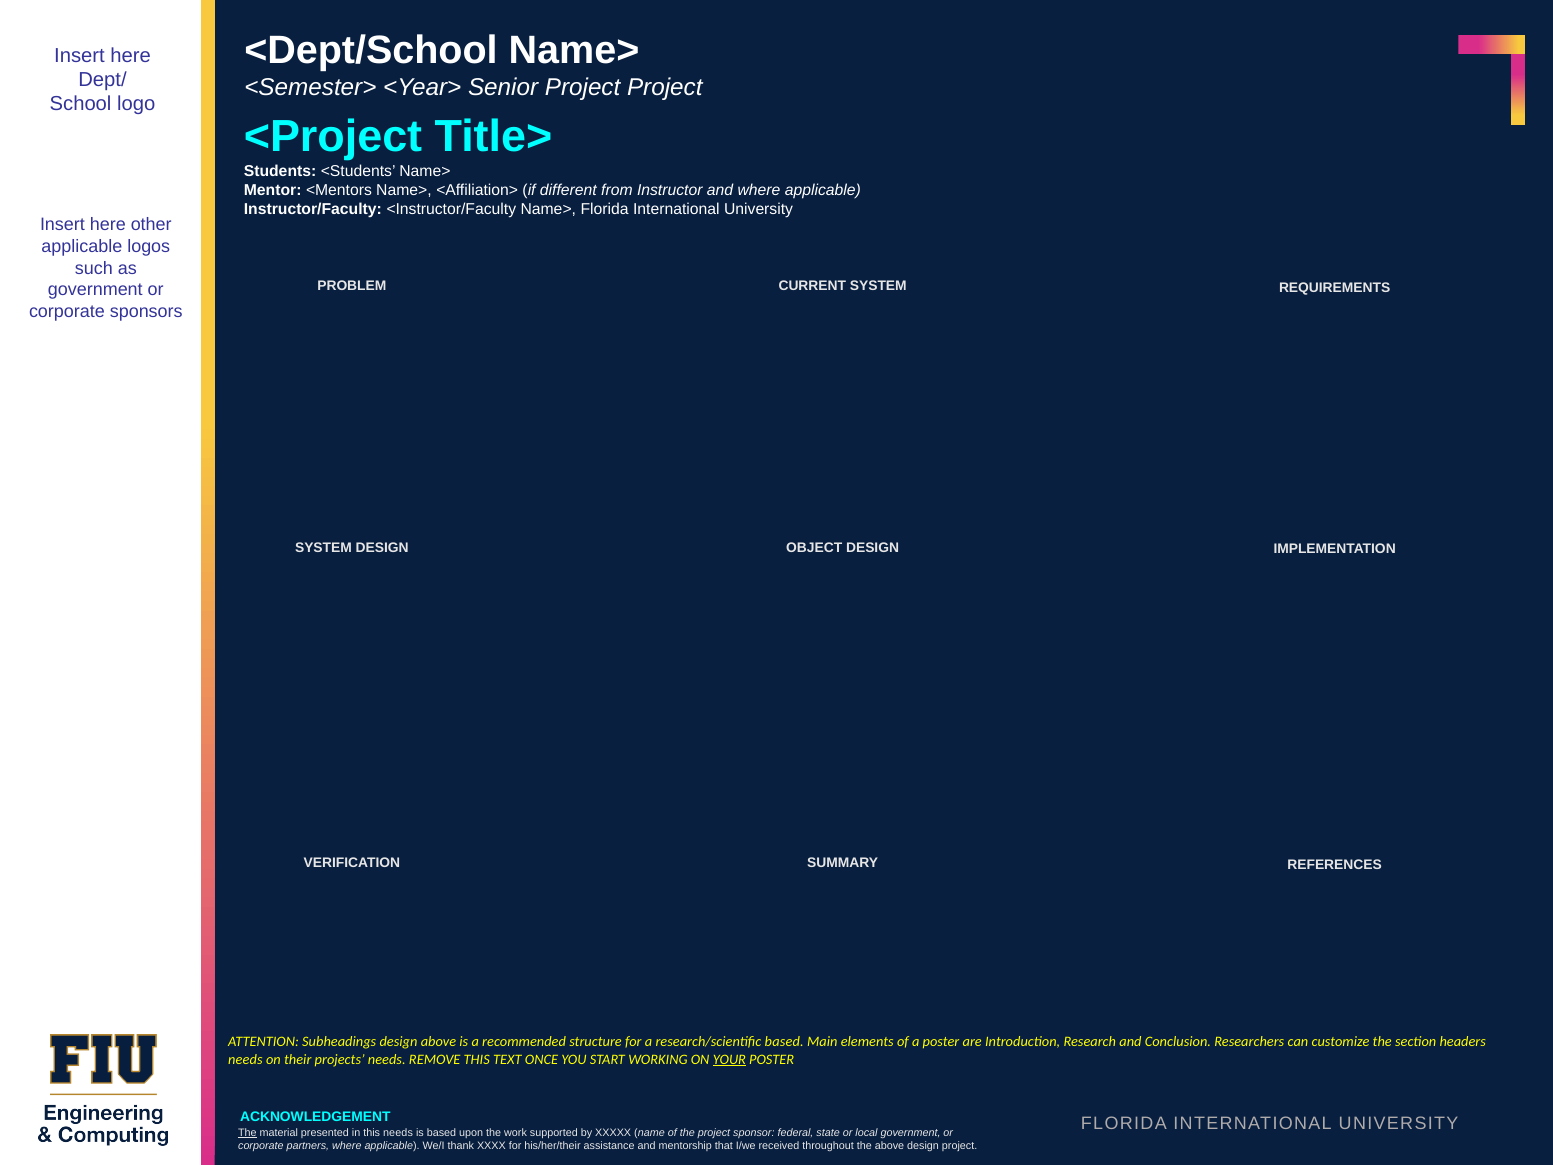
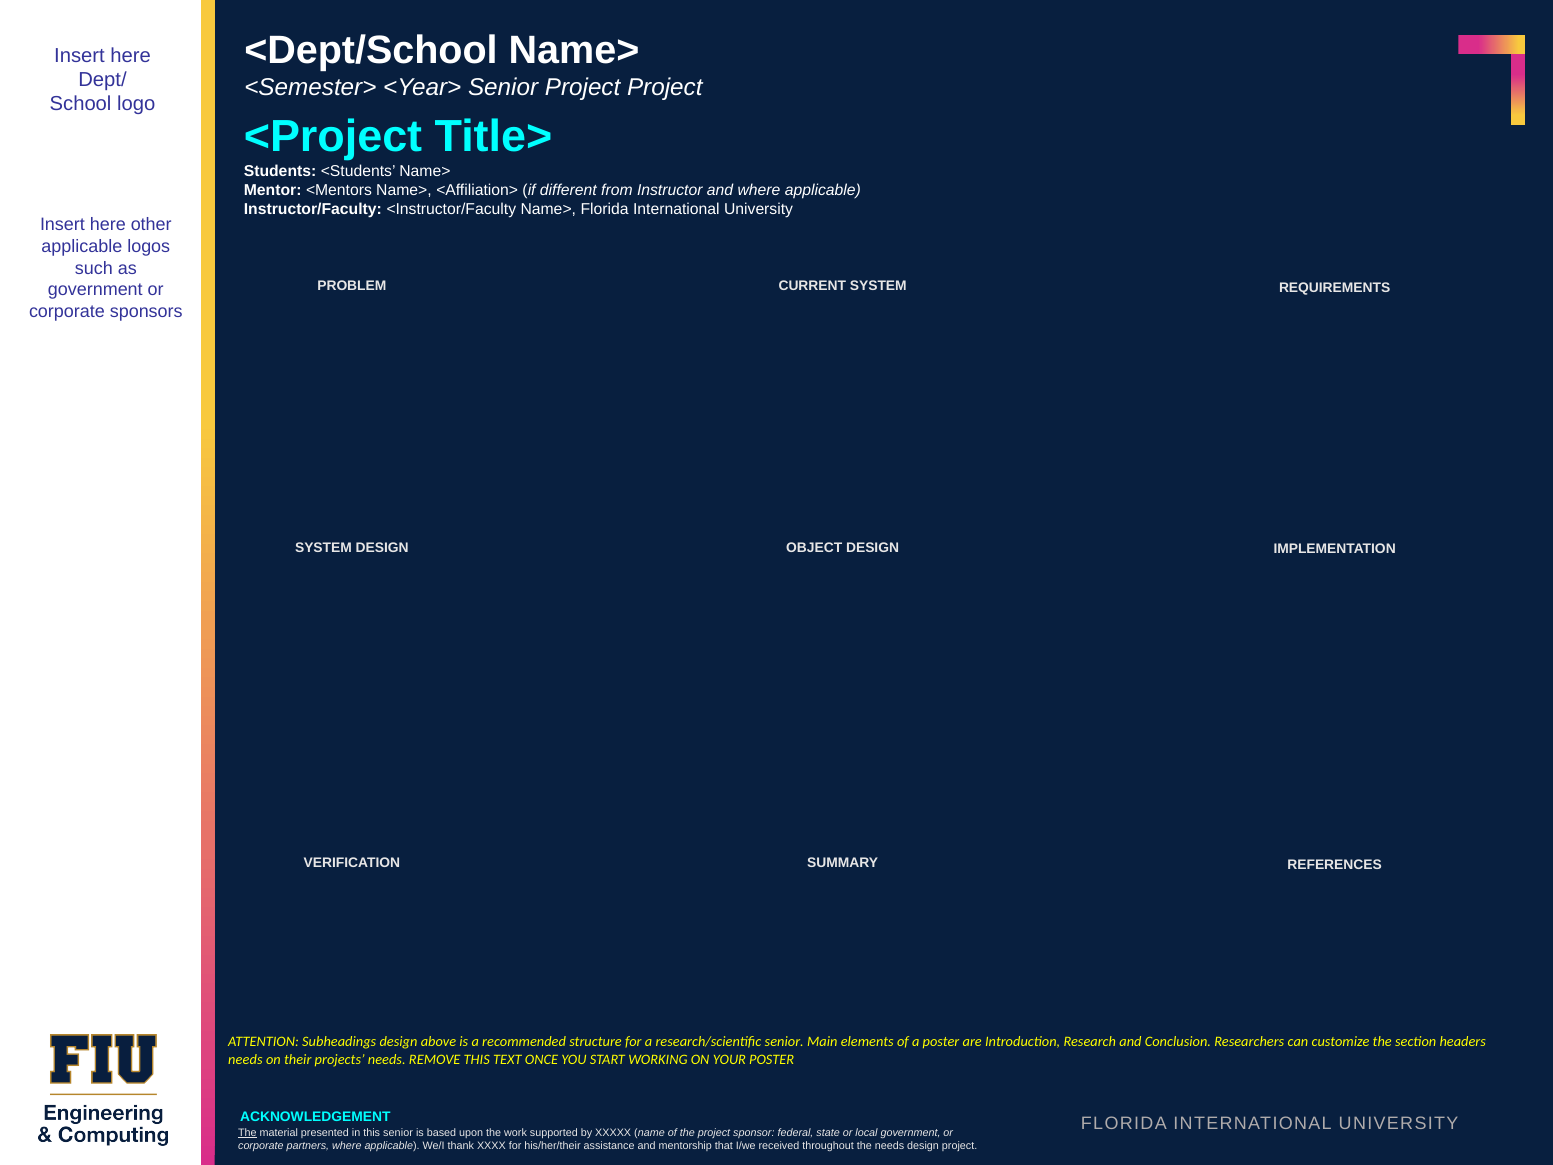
research/scientific based: based -> senior
YOUR underline: present -> none
this needs: needs -> senior
the above: above -> needs
